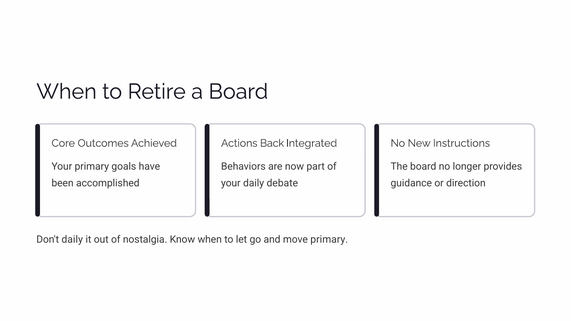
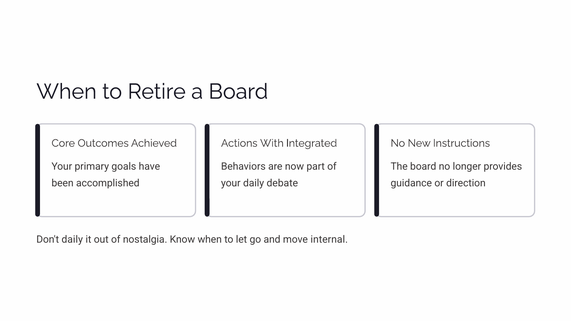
Back: Back -> With
move primary: primary -> internal
